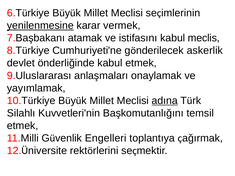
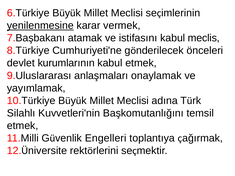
askerlik: askerlik -> önceleri
önderliğinde: önderliğinde -> kurumlarının
adına underline: present -> none
